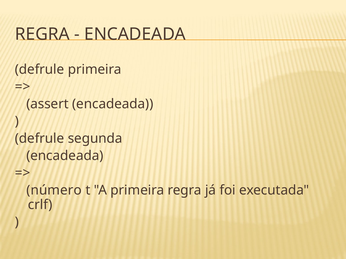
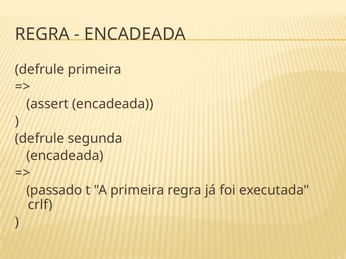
número: número -> passado
